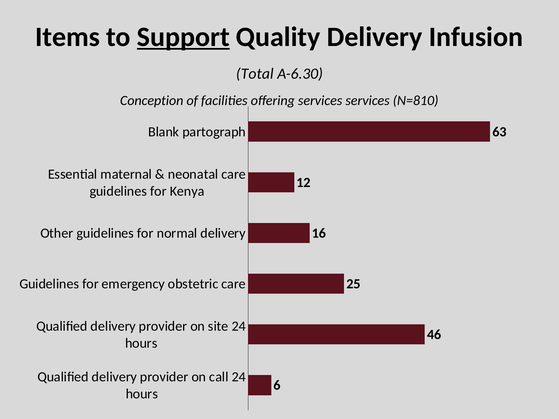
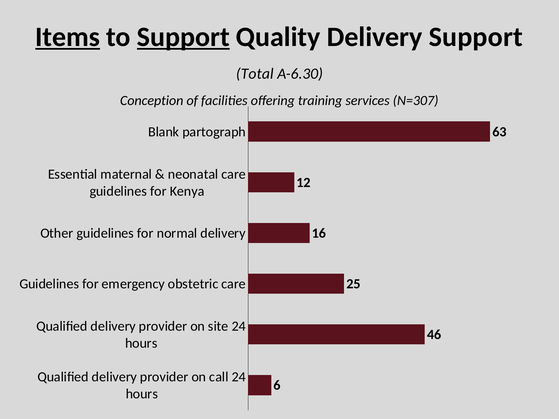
Items underline: none -> present
Delivery Infusion: Infusion -> Support
offering services: services -> training
N=810: N=810 -> N=307
